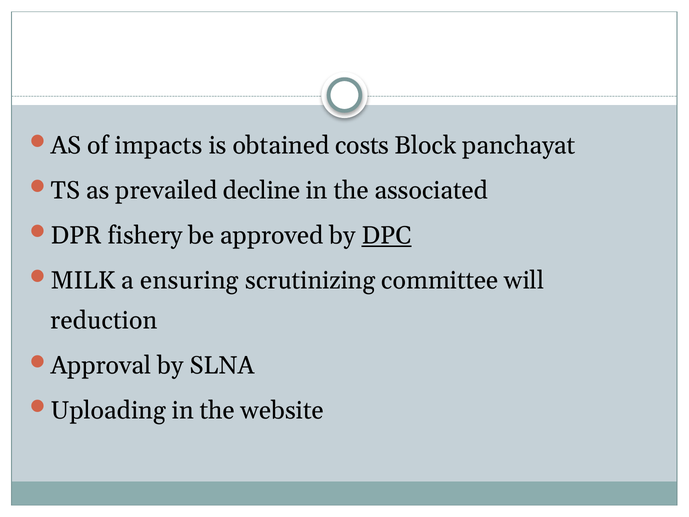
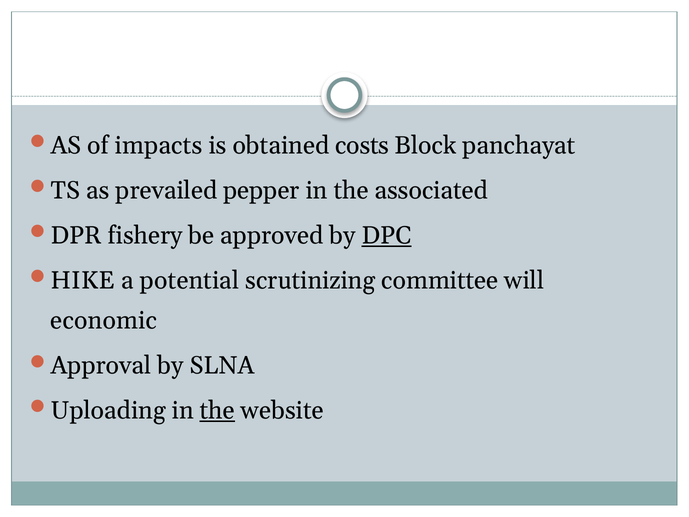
decline: decline -> pepper
MILK: MILK -> HIKE
ensuring: ensuring -> potential
reduction: reduction -> economic
the at (217, 410) underline: none -> present
